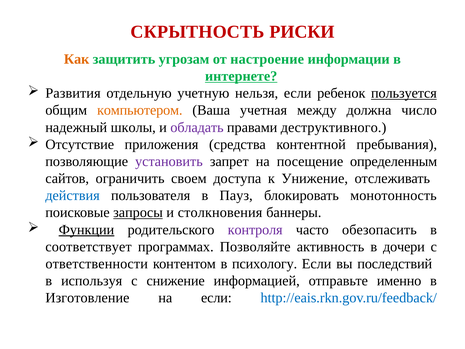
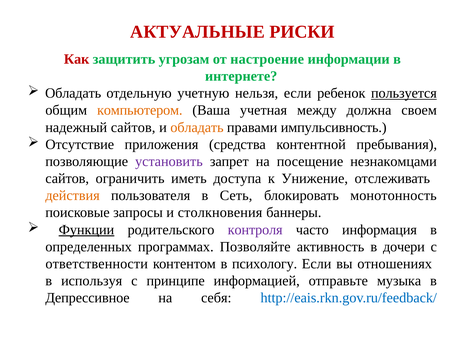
СКРЫТНОСТЬ: СКРЫТНОСТЬ -> АКТУАЛЬНЫЕ
Как colour: orange -> red
интернете underline: present -> none
Развития at (73, 93): Развития -> Обладать
число: число -> своем
надежный школы: школы -> сайтов
обладать at (197, 127) colour: purple -> orange
деструктивного: деструктивного -> импульсивность
определенным: определенным -> незнакомцами
своем: своем -> иметь
действия colour: blue -> orange
Пауз: Пауз -> Сеть
запросы underline: present -> none
обезопасить: обезопасить -> информация
соответствует: соответствует -> определенных
последствий: последствий -> отношениях
снижение: снижение -> принципе
именно: именно -> музыка
Изготовление: Изготовление -> Депрессивное
на если: если -> себя
